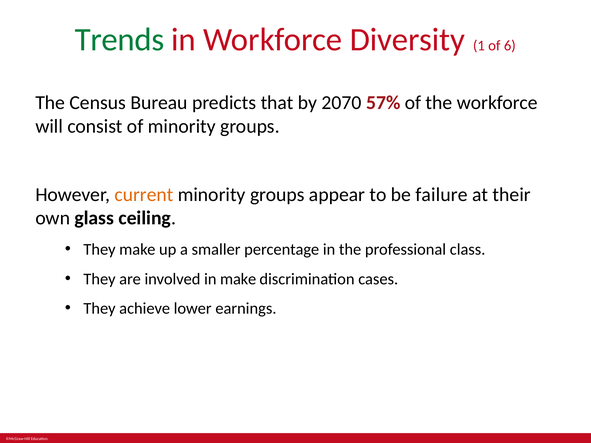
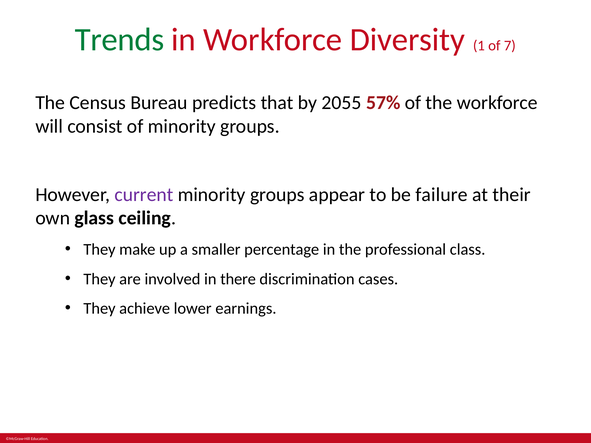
6: 6 -> 7
2070: 2070 -> 2055
current colour: orange -> purple
in make: make -> there
